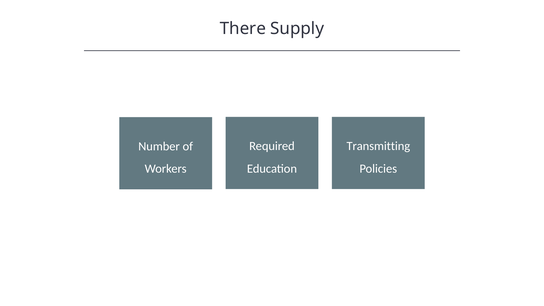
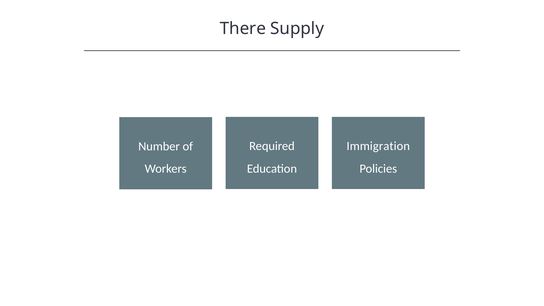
Transmitting: Transmitting -> Immigration
